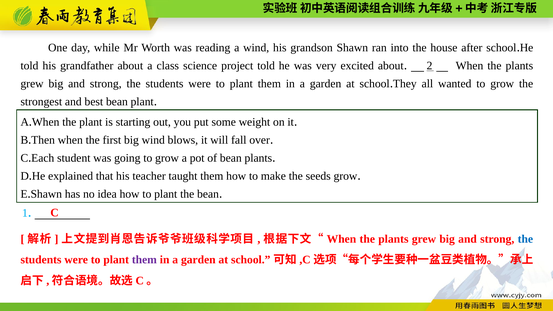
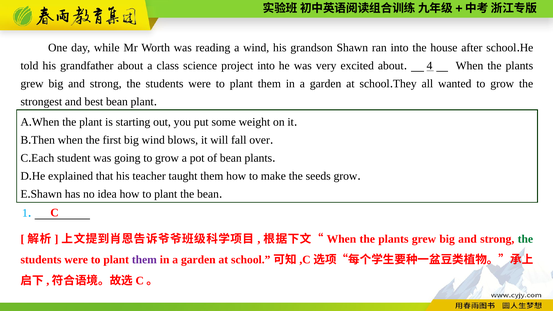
project told: told -> into
2: 2 -> 4
the at (525, 239) colour: blue -> green
